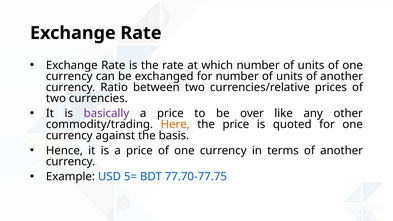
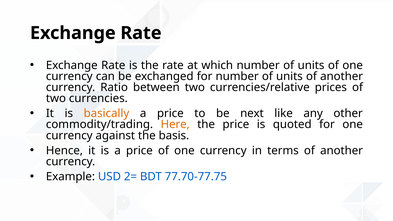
basically colour: purple -> orange
over: over -> next
5=: 5= -> 2=
